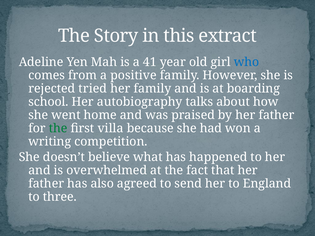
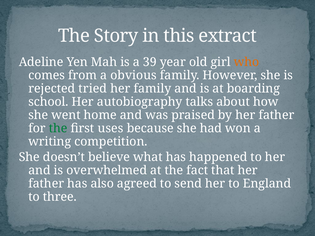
41: 41 -> 39
who colour: blue -> orange
positive: positive -> obvious
villa: villa -> uses
